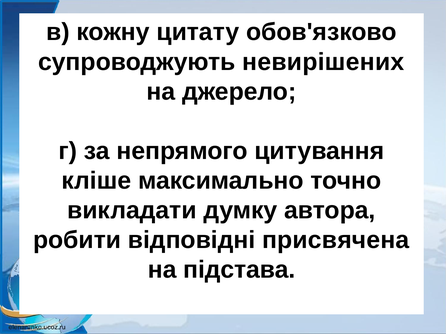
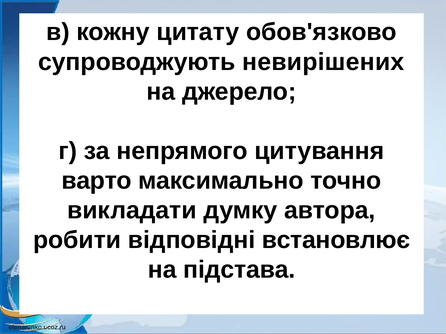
кліше: кліше -> варто
присвячена: присвячена -> встановлює
